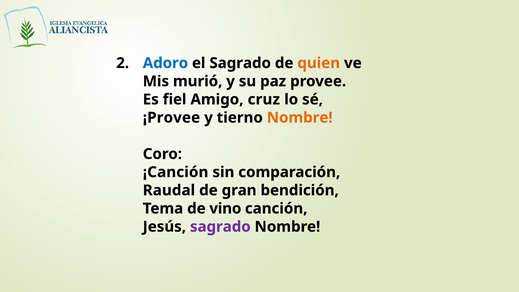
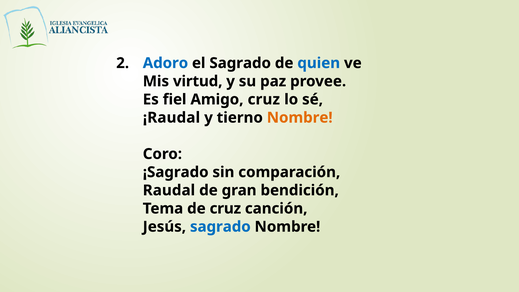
quien colour: orange -> blue
murió: murió -> virtud
¡Provee: ¡Provee -> ¡Raudal
¡Canción: ¡Canción -> ¡Sagrado
de vino: vino -> cruz
sagrado at (220, 227) colour: purple -> blue
